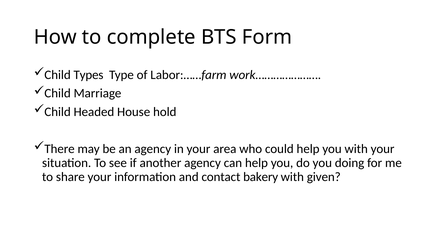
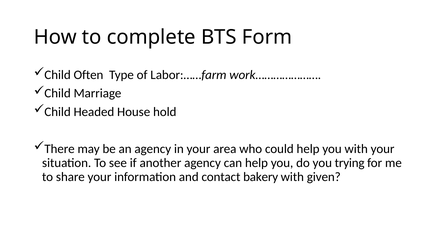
Types: Types -> Often
doing: doing -> trying
